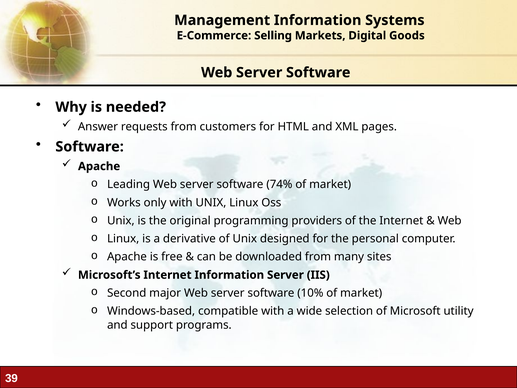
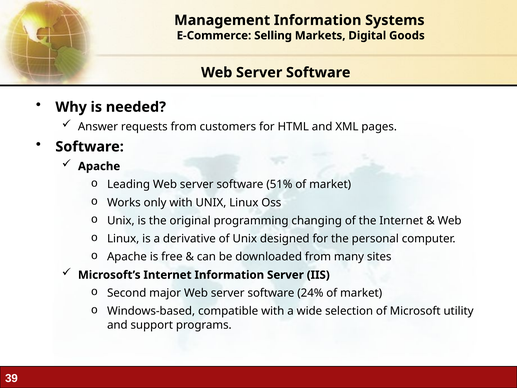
74%: 74% -> 51%
providers: providers -> changing
10%: 10% -> 24%
